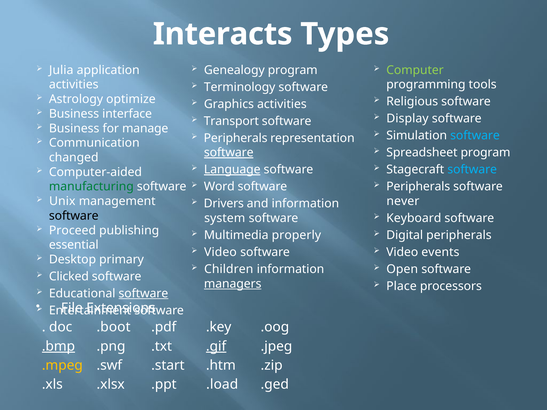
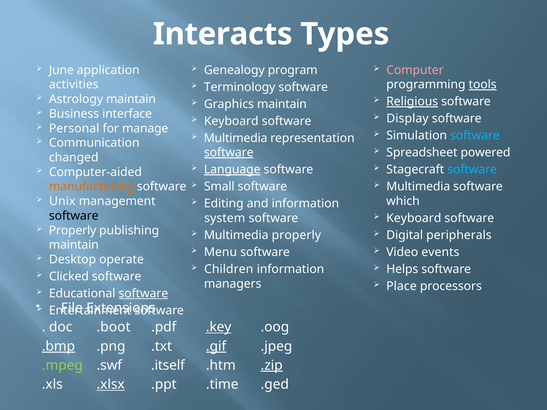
Julia: Julia -> June
Computer colour: light green -> pink
tools underline: none -> present
Astrology optimize: optimize -> maintain
Religious underline: none -> present
Graphics activities: activities -> maintain
Transport at (231, 121): Transport -> Keyboard
Business at (74, 128): Business -> Personal
Peripherals at (236, 138): Peripherals -> Multimedia
Spreadsheet program: program -> powered
Word: Word -> Small
Peripherals at (418, 187): Peripherals -> Multimedia
manufacturing colour: green -> orange
never: never -> which
Drivers: Drivers -> Editing
Proceed at (72, 230): Proceed -> Properly
essential at (74, 245): essential -> maintain
Video at (220, 252): Video -> Menu
primary: primary -> operate
Open: Open -> Helps
managers underline: present -> none
.key underline: none -> present
.mpeg colour: yellow -> light green
.start: .start -> .itself
.zip underline: none -> present
.xlsx underline: none -> present
.load: .load -> .time
